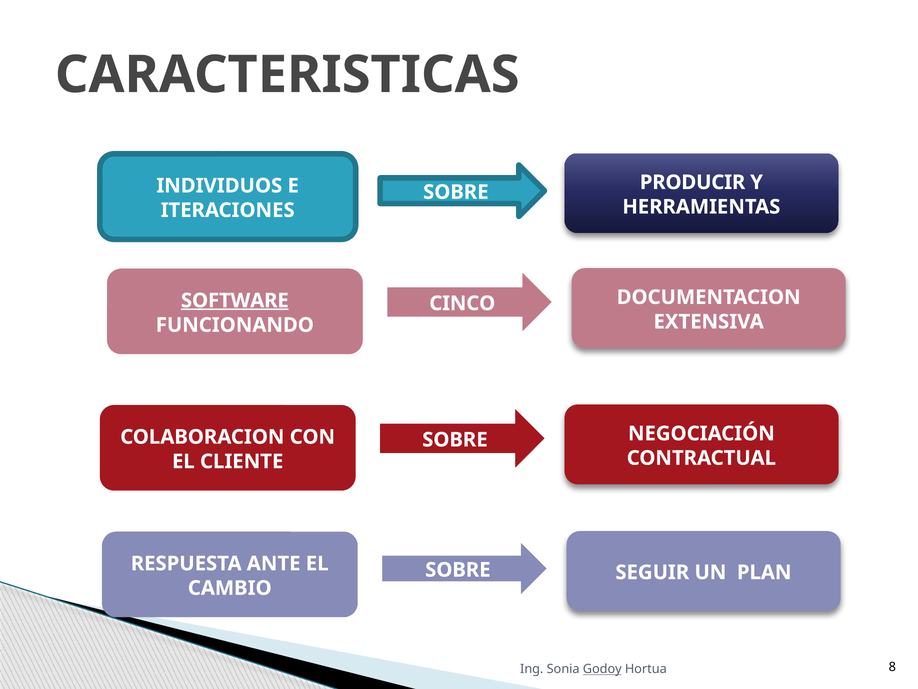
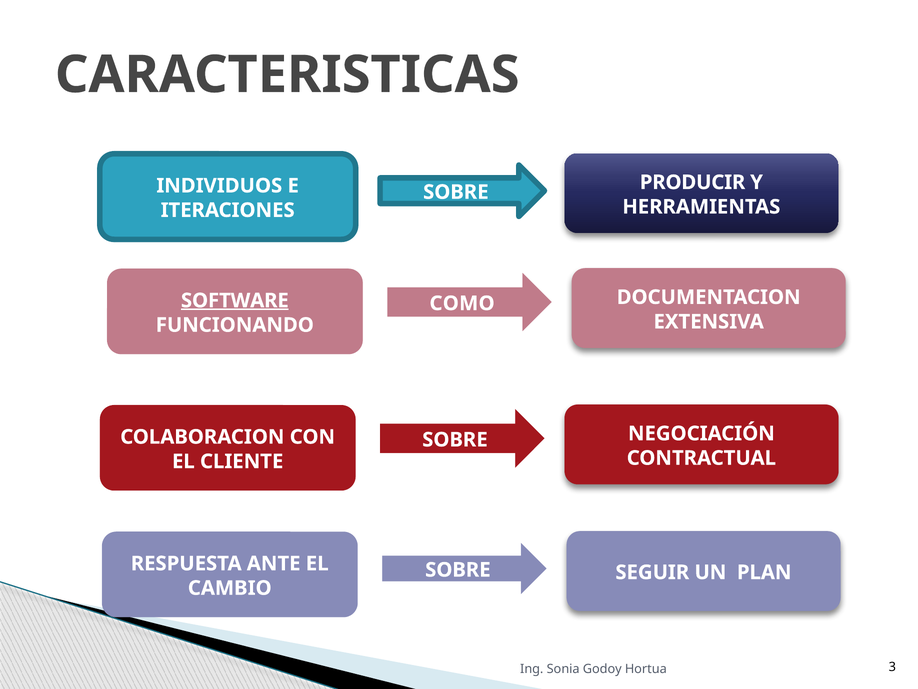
CINCO: CINCO -> COMO
Godoy underline: present -> none
8: 8 -> 3
